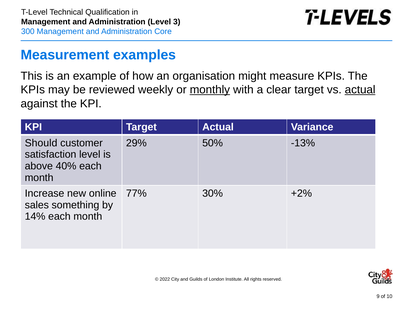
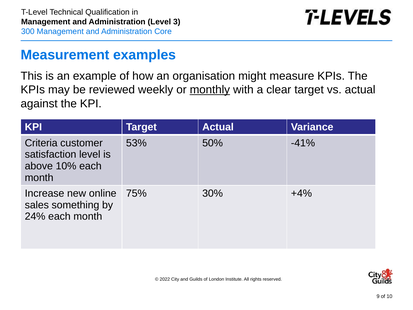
actual at (360, 90) underline: present -> none
Should: Should -> Criteria
29%: 29% -> 53%
-13%: -13% -> -41%
40%: 40% -> 10%
77%: 77% -> 75%
+2%: +2% -> +4%
14%: 14% -> 24%
